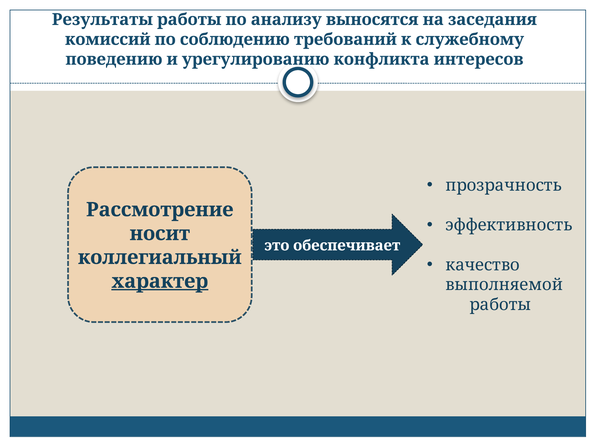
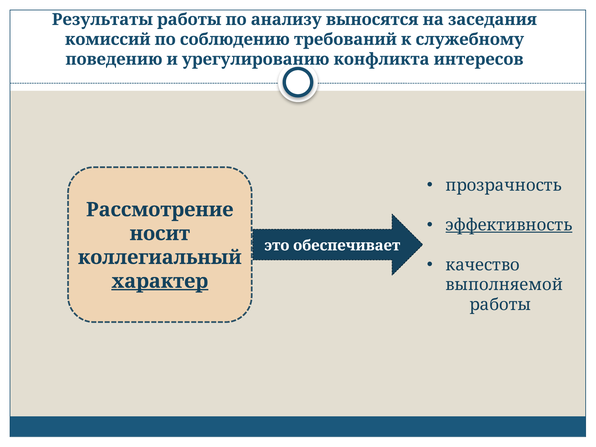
эффективность underline: none -> present
